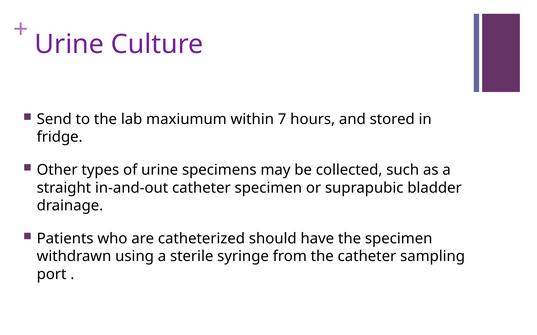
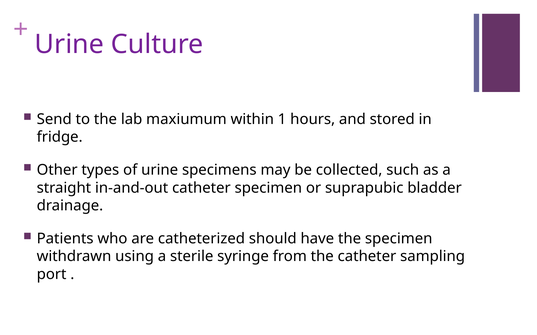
7: 7 -> 1
